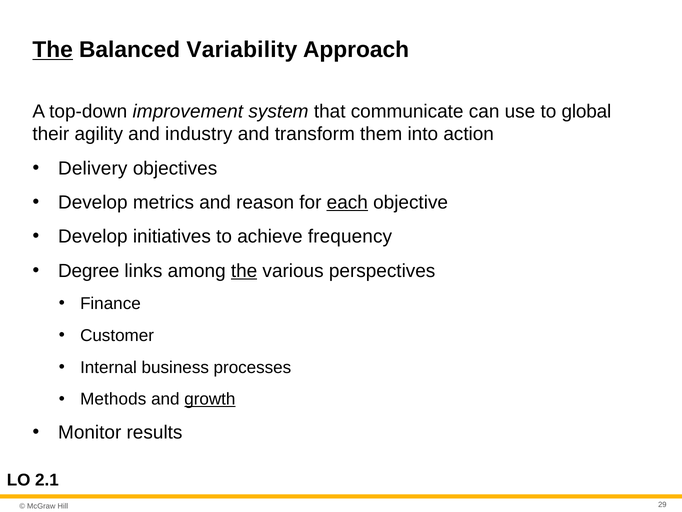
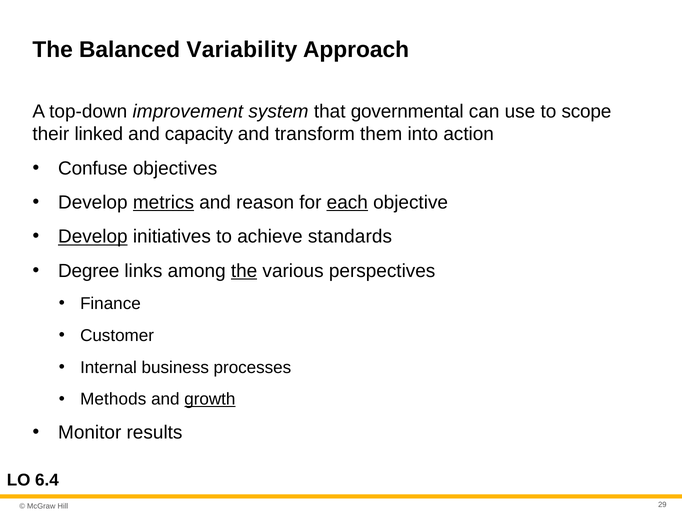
The at (53, 50) underline: present -> none
communicate: communicate -> governmental
global: global -> scope
agility: agility -> linked
industry: industry -> capacity
Delivery: Delivery -> Confuse
metrics underline: none -> present
Develop at (93, 236) underline: none -> present
frequency: frequency -> standards
2.1: 2.1 -> 6.4
